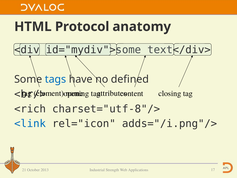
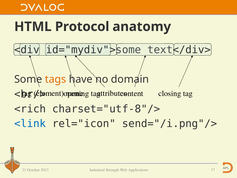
tags colour: blue -> orange
defined: defined -> domain
adds="/i.png"/>: adds="/i.png"/> -> send="/i.png"/>
